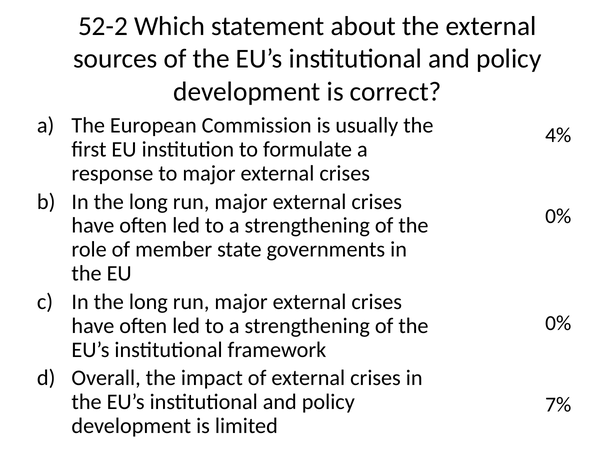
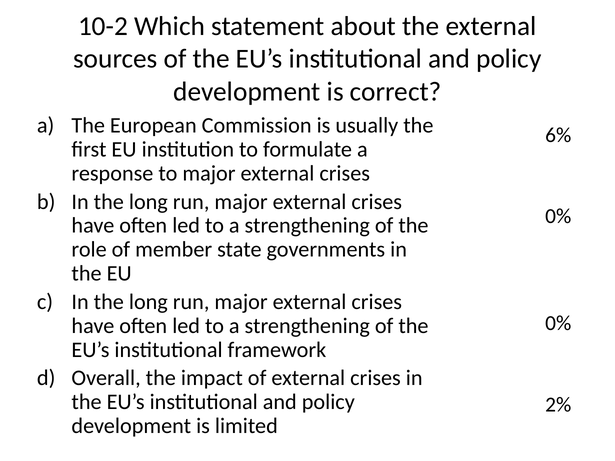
52-2: 52-2 -> 10-2
4%: 4% -> 6%
7%: 7% -> 2%
